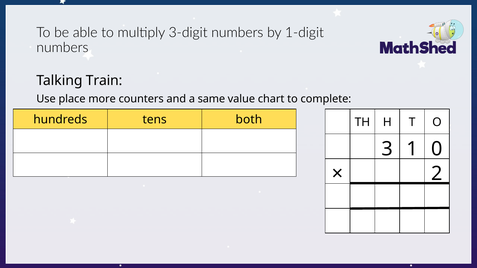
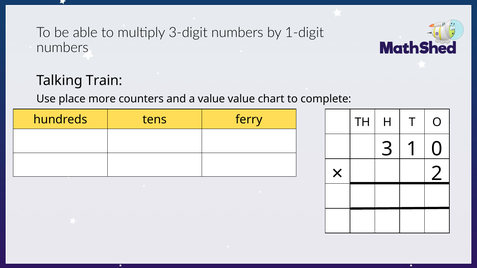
a same: same -> value
both: both -> ferry
